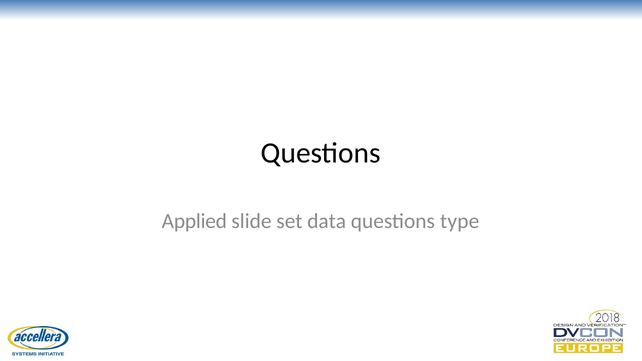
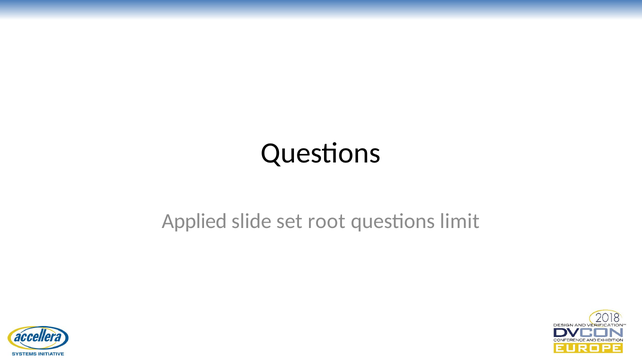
data: data -> root
type: type -> limit
